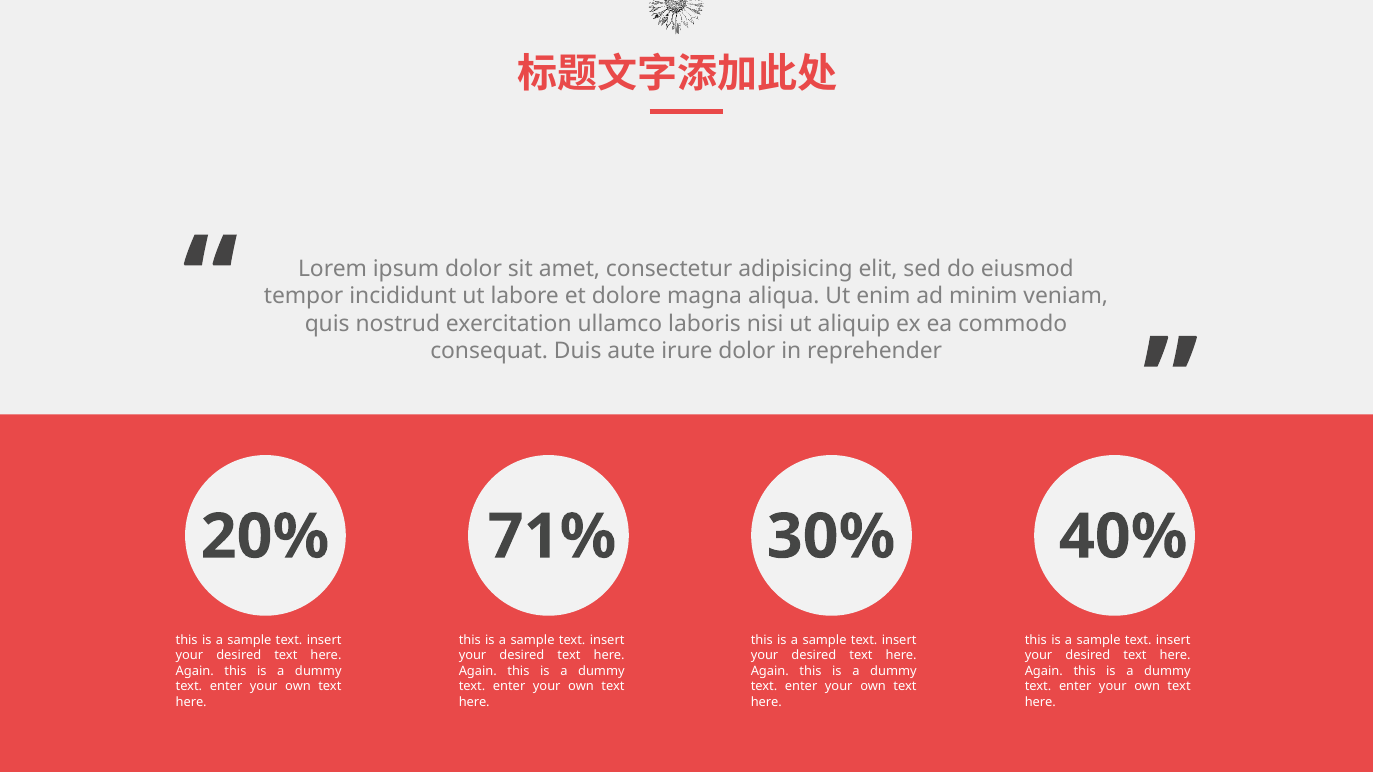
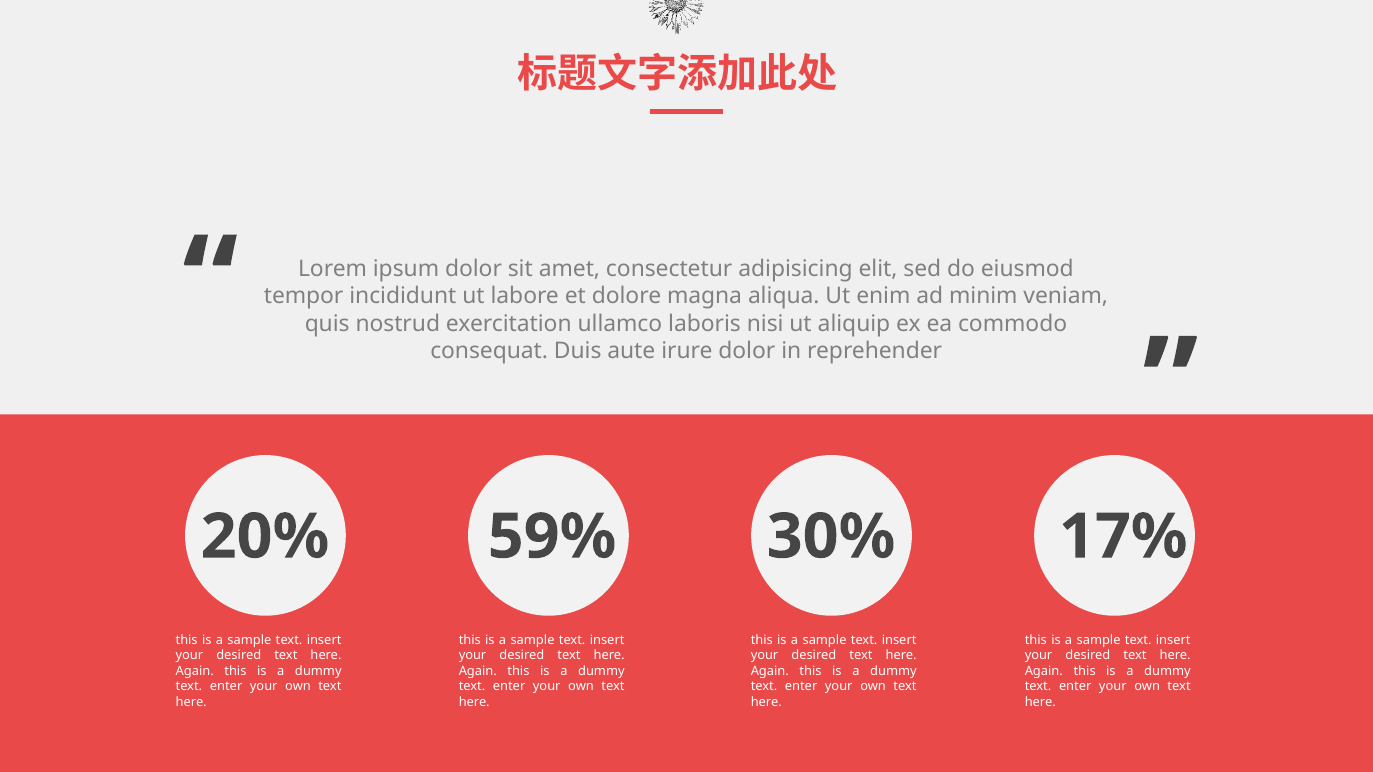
71%: 71% -> 59%
40%: 40% -> 17%
